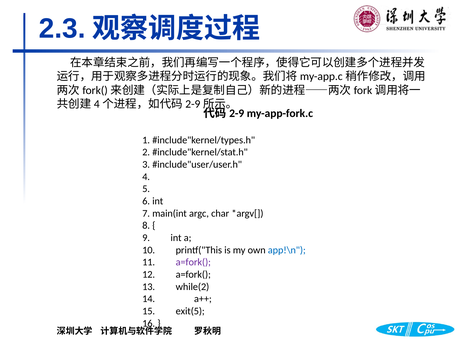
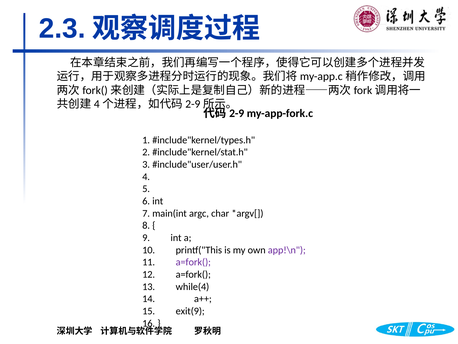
app!\n colour: blue -> purple
while(2: while(2 -> while(4
exit(5: exit(5 -> exit(9
